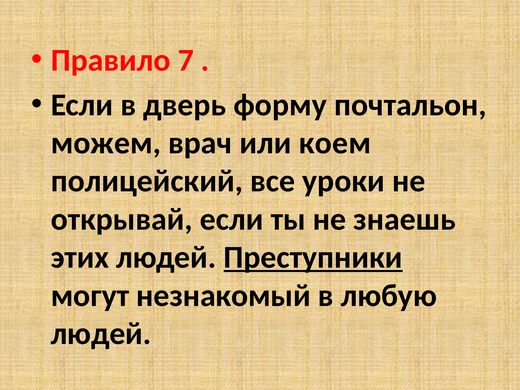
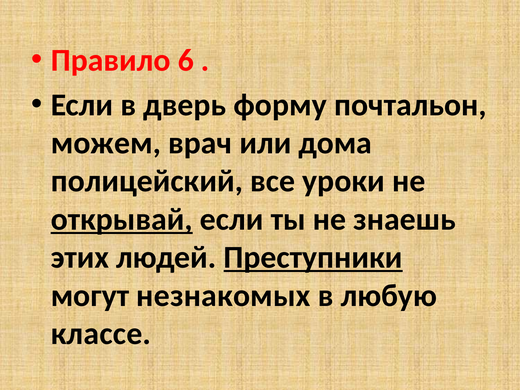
7: 7 -> 6
коем: коем -> дома
открывай underline: none -> present
незнакомый: незнакомый -> незнакомых
людей at (101, 334): людей -> классе
